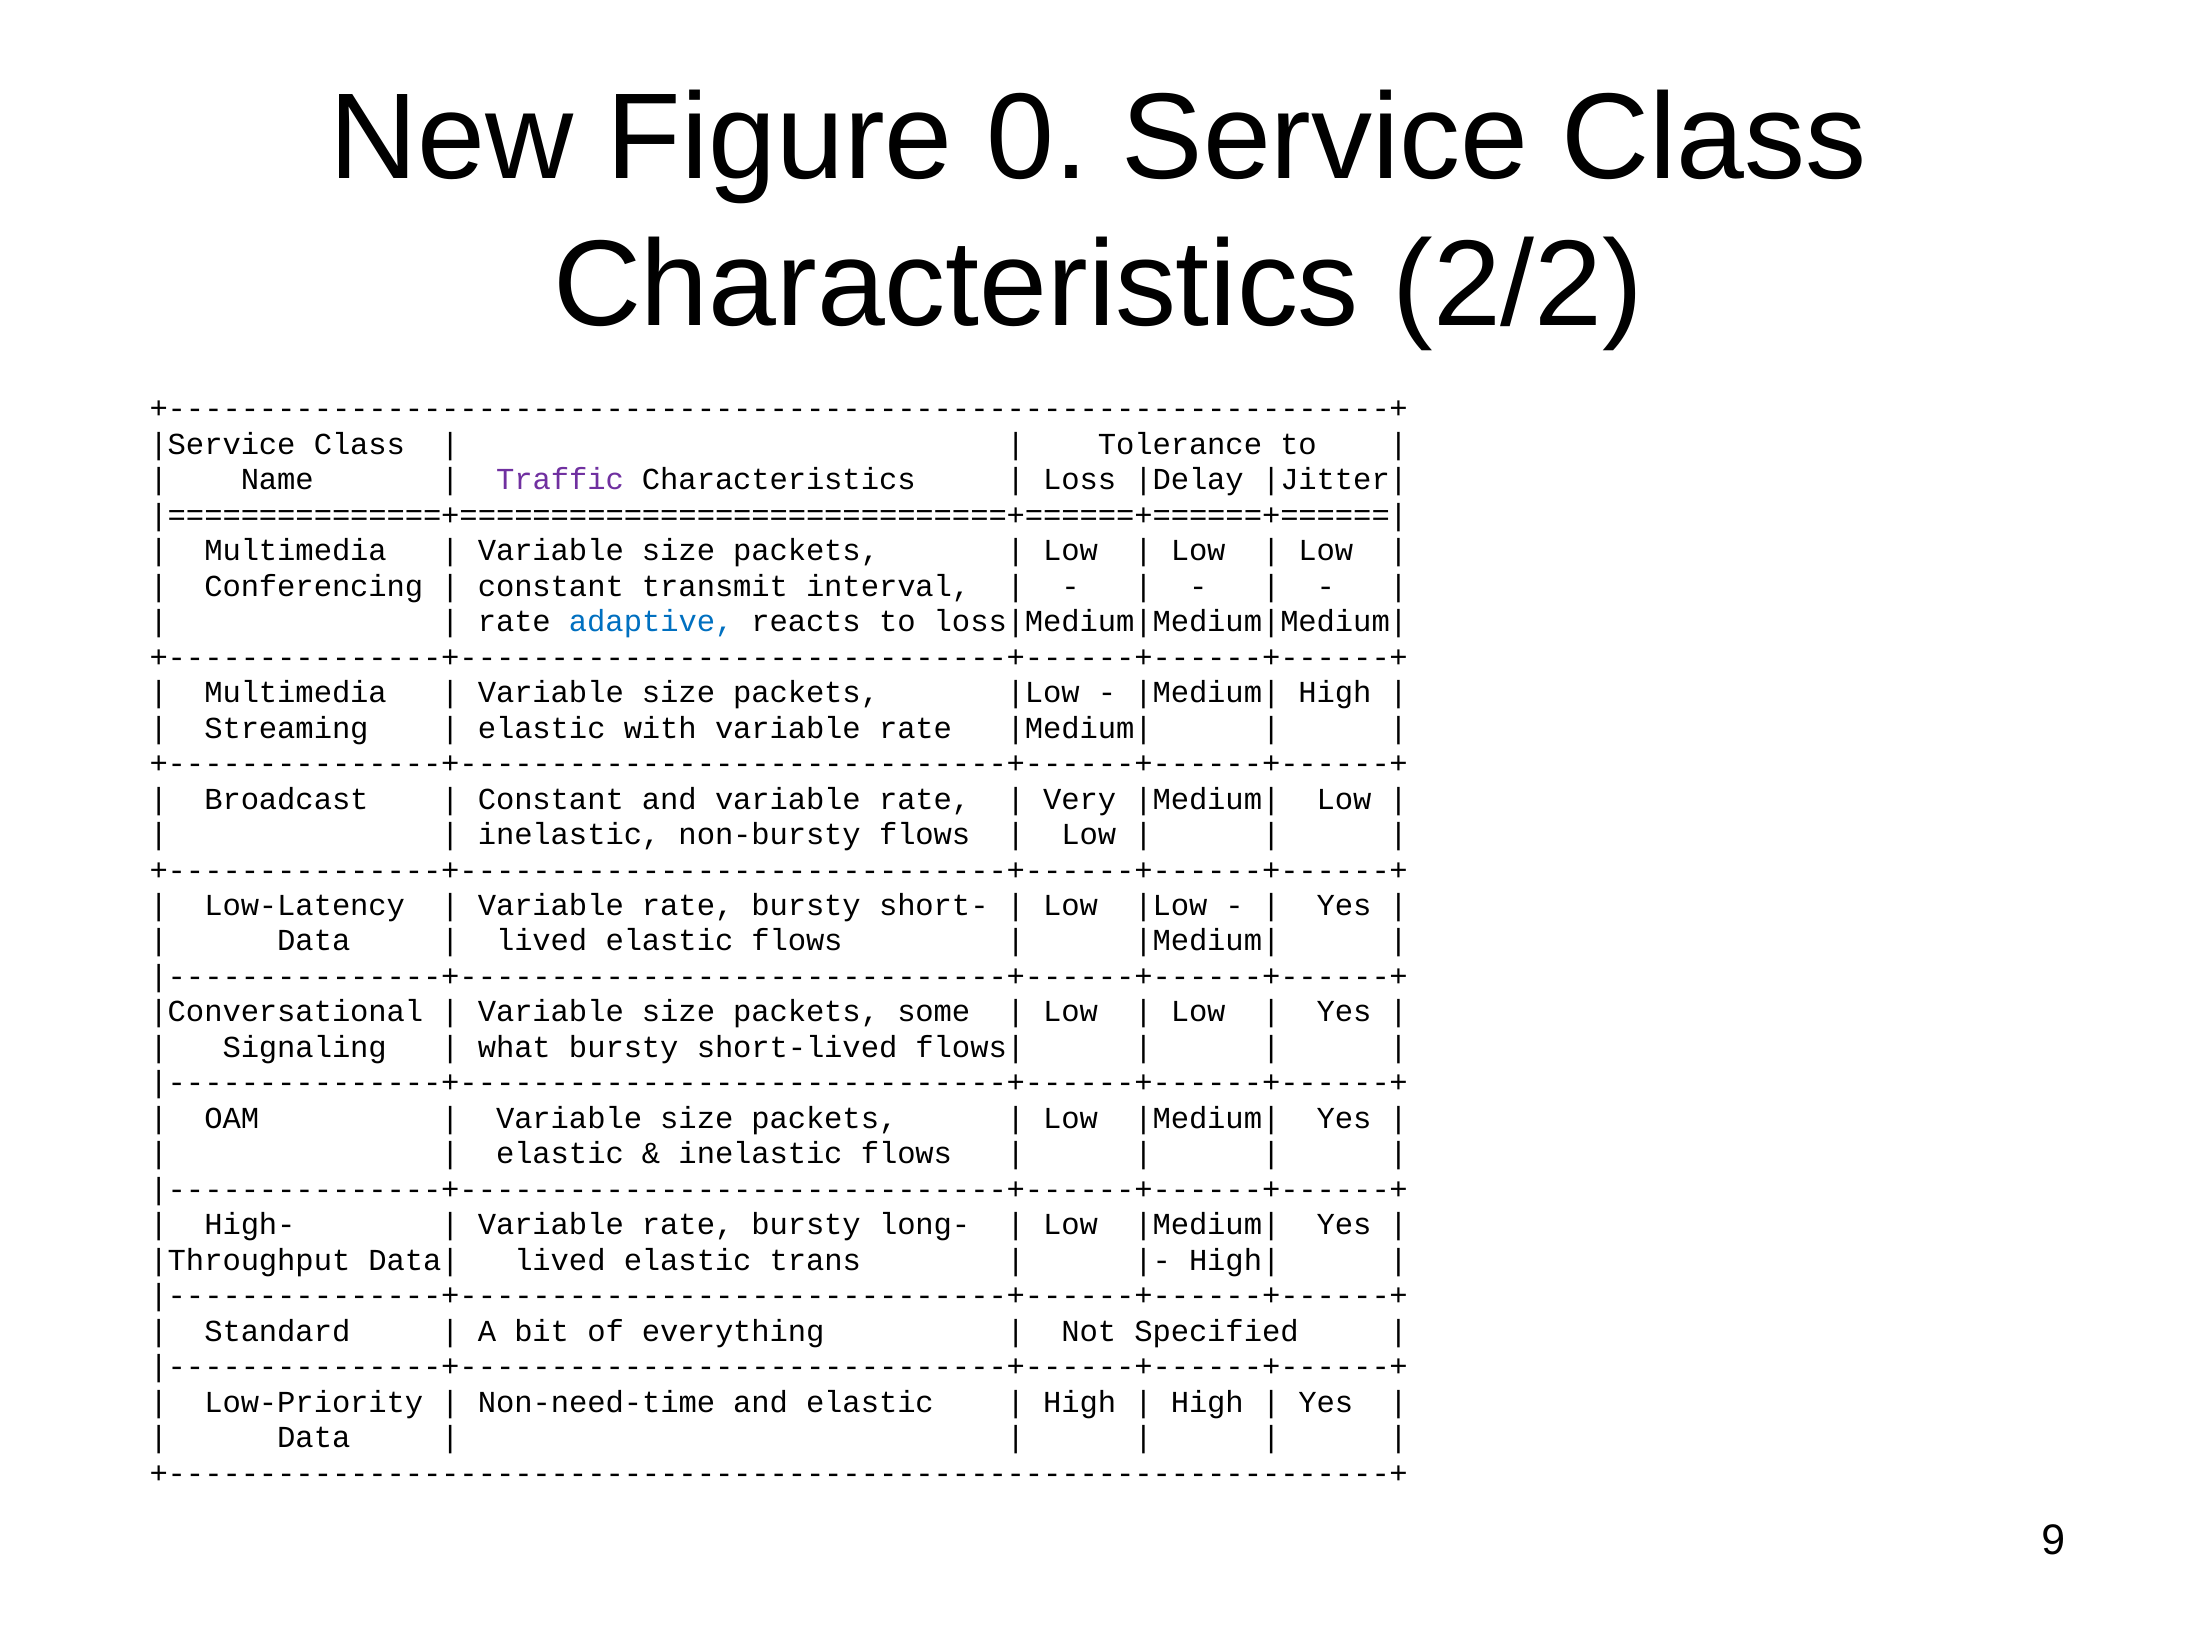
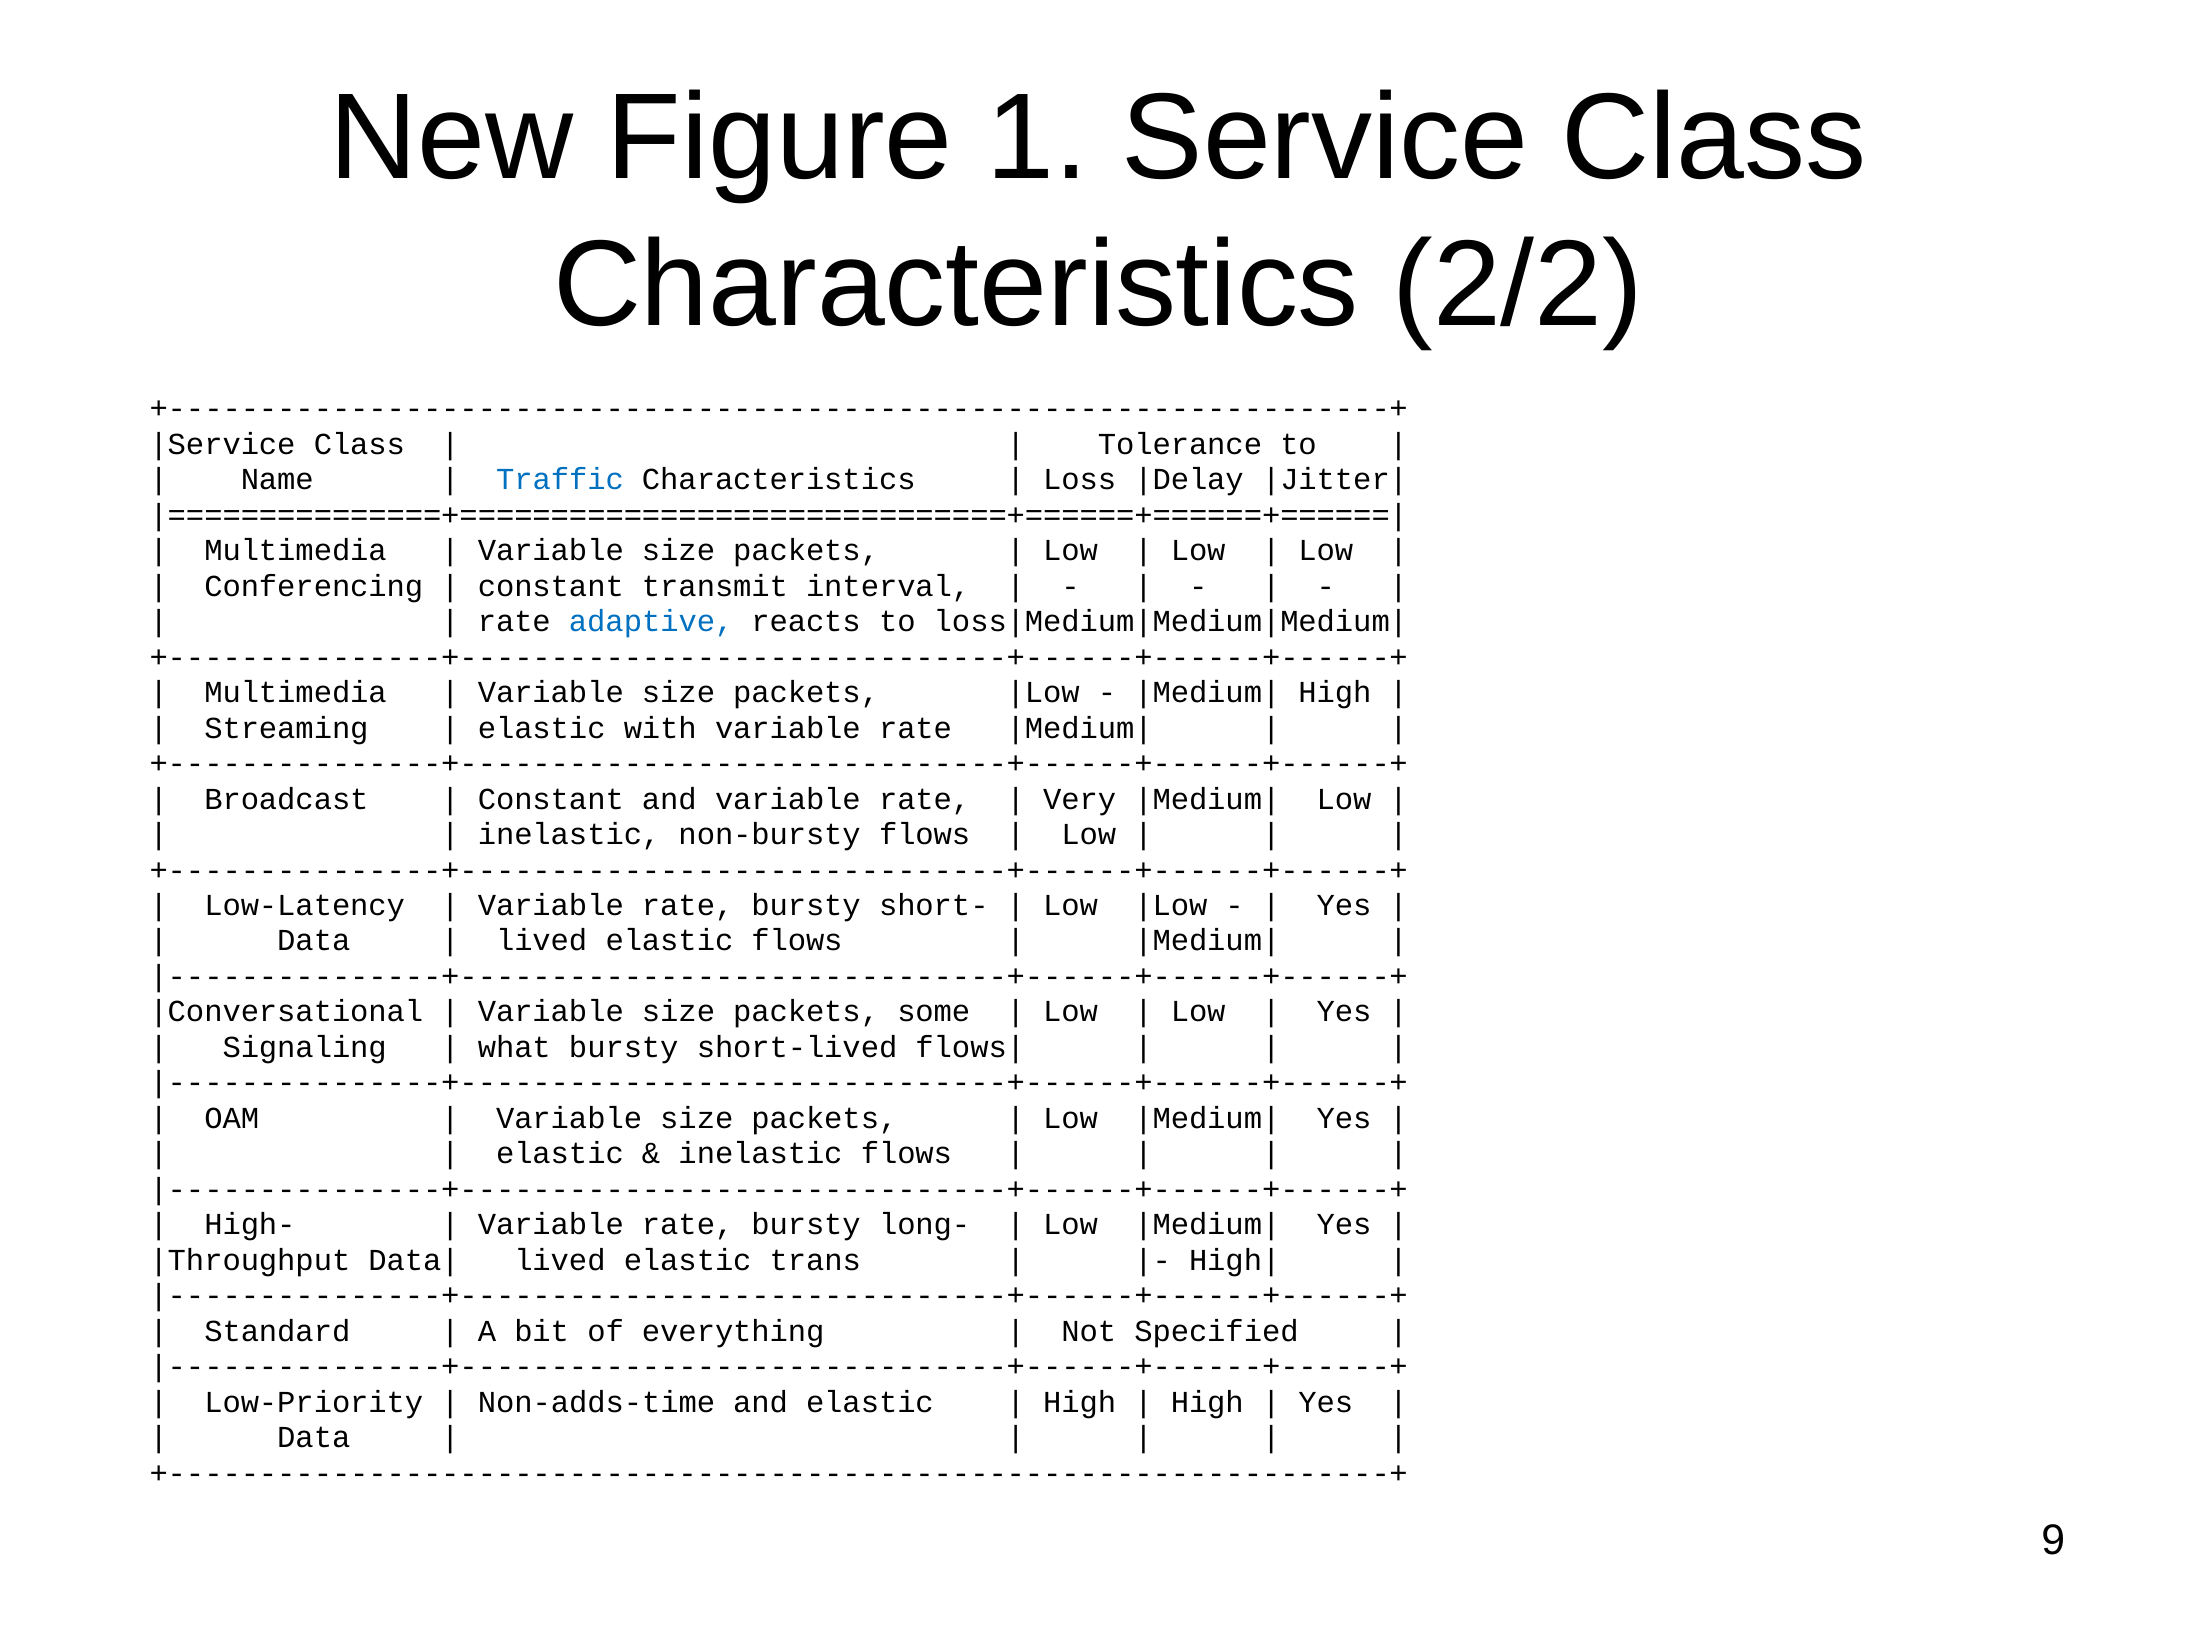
0: 0 -> 1
Traffic colour: purple -> blue
Non-need-time: Non-need-time -> Non-adds-time
